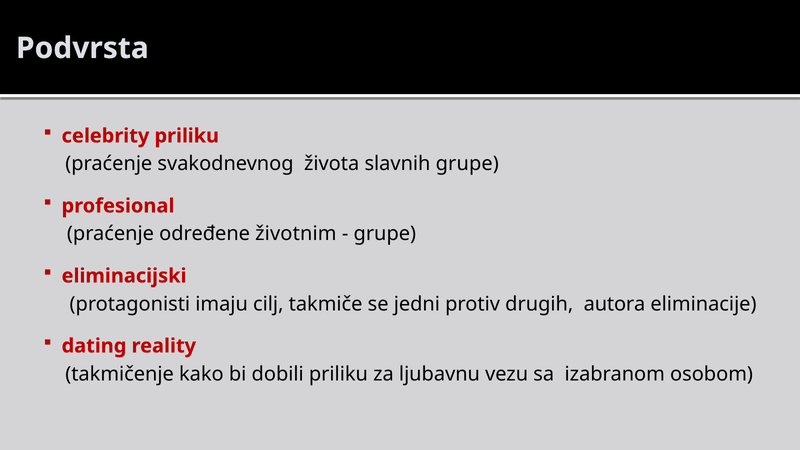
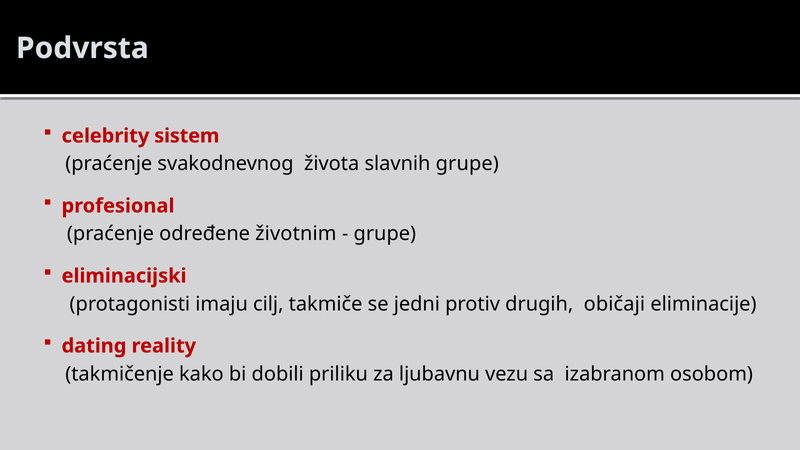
celebrity priliku: priliku -> sistem
autora: autora -> običaji
